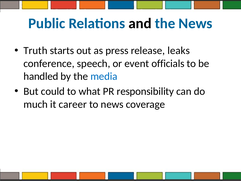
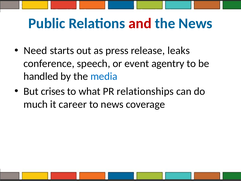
and colour: black -> red
Truth: Truth -> Need
officials: officials -> agentry
could: could -> crises
responsibility: responsibility -> relationships
